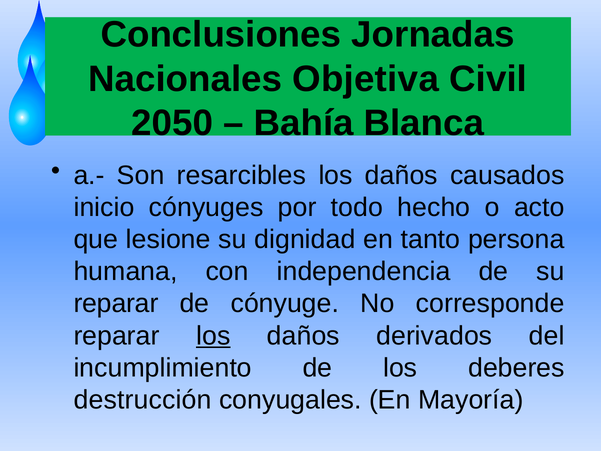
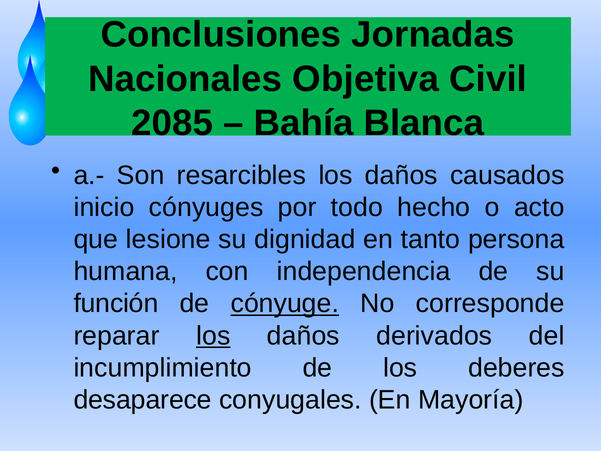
2050: 2050 -> 2085
reparar at (116, 303): reparar -> función
cónyuge underline: none -> present
destrucción: destrucción -> desaparece
